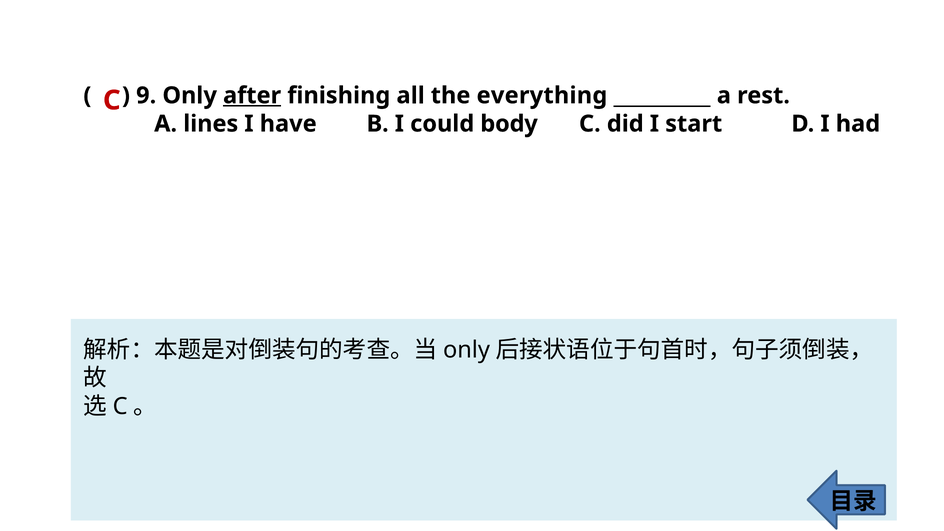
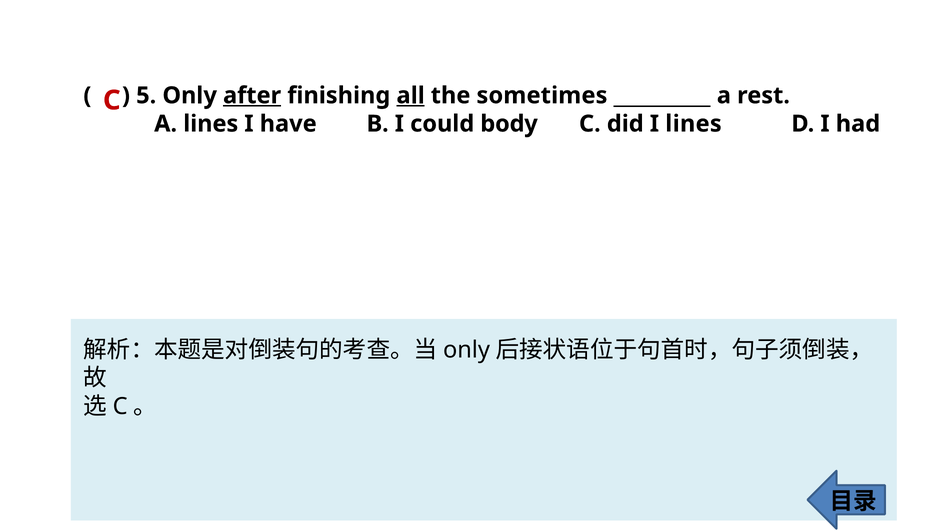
9: 9 -> 5
all underline: none -> present
everything: everything -> sometimes
I start: start -> lines
